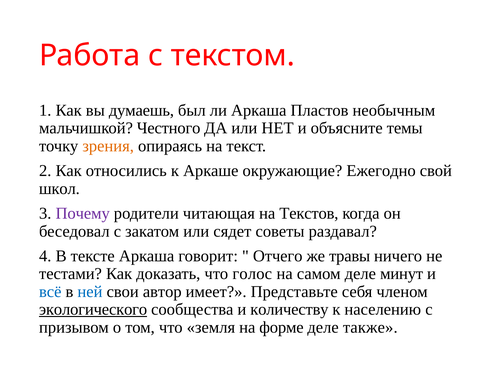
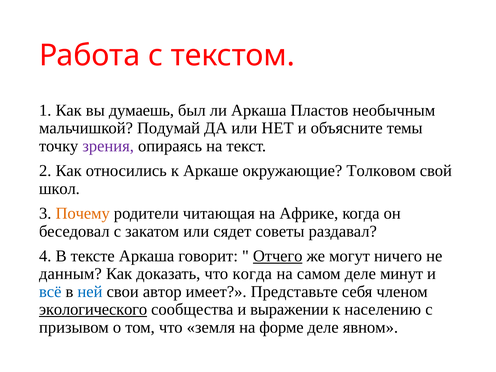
Честного: Честного -> Подумай
зрения colour: orange -> purple
Ежегодно: Ежегодно -> Толковом
Почему colour: purple -> orange
Текстов: Текстов -> Африке
Отчего underline: none -> present
травы: травы -> могут
тестами: тестами -> данным
что голос: голос -> когда
количеству: количеству -> выражении
также: также -> явном
